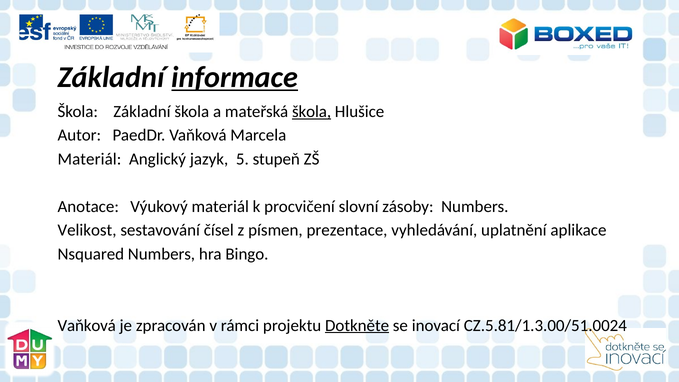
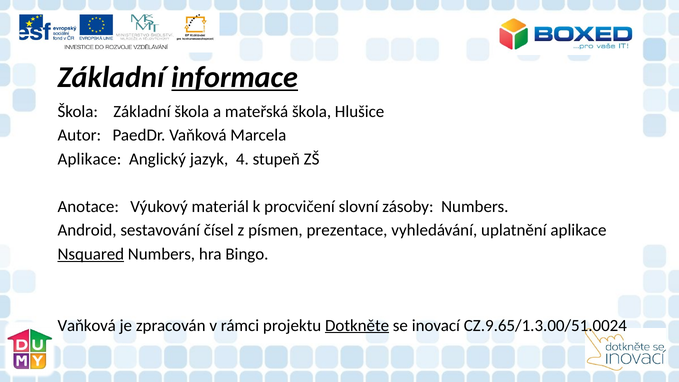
škola at (312, 111) underline: present -> none
Materiál at (89, 159): Materiál -> Aplikace
5: 5 -> 4
Velikost: Velikost -> Android
Nsquared underline: none -> present
CZ.5.81/1.3.00/51.0024: CZ.5.81/1.3.00/51.0024 -> CZ.9.65/1.3.00/51.0024
